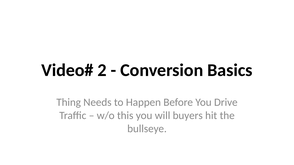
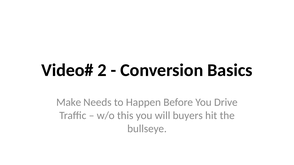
Thing: Thing -> Make
